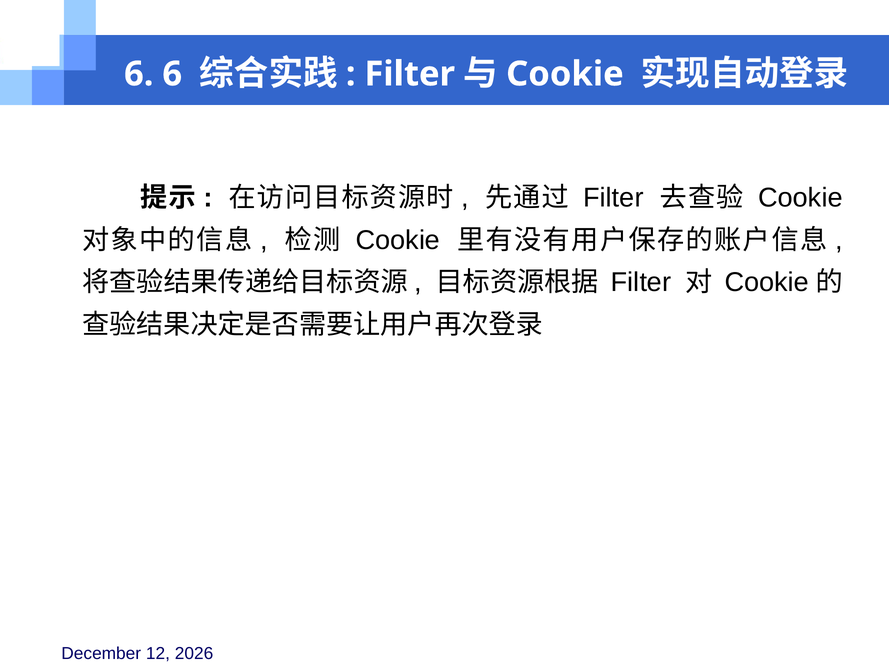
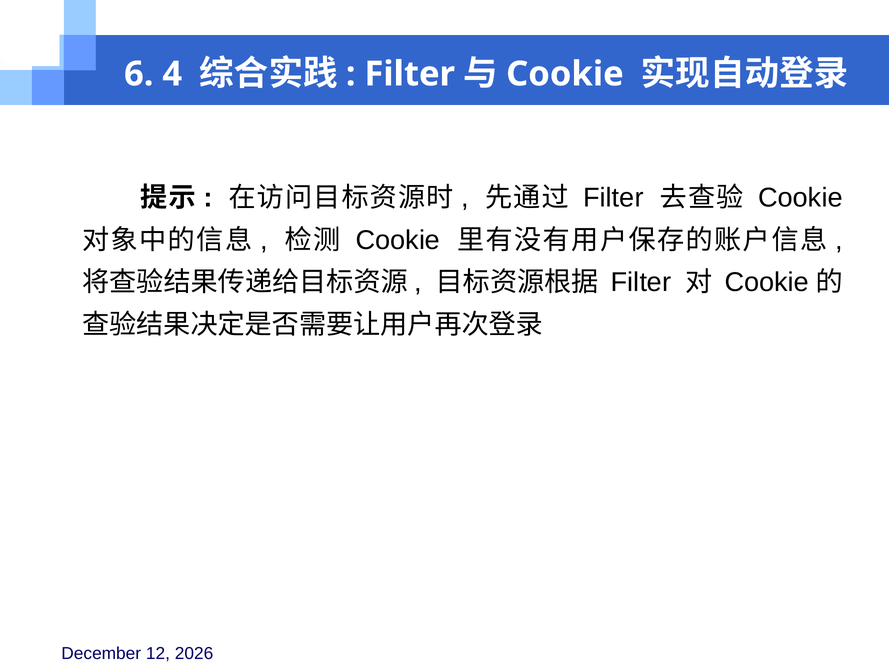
6 6: 6 -> 4
